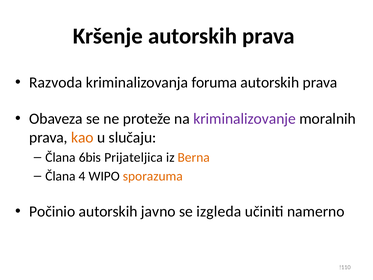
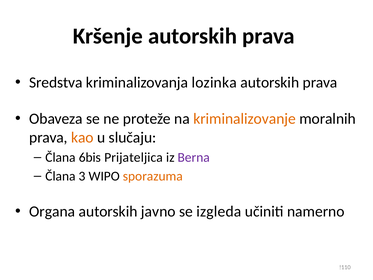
Razvoda: Razvoda -> Sredstva
foruma: foruma -> lozinka
kriminalizovanje colour: purple -> orange
Berna colour: orange -> purple
4: 4 -> 3
Počinio: Počinio -> Organa
